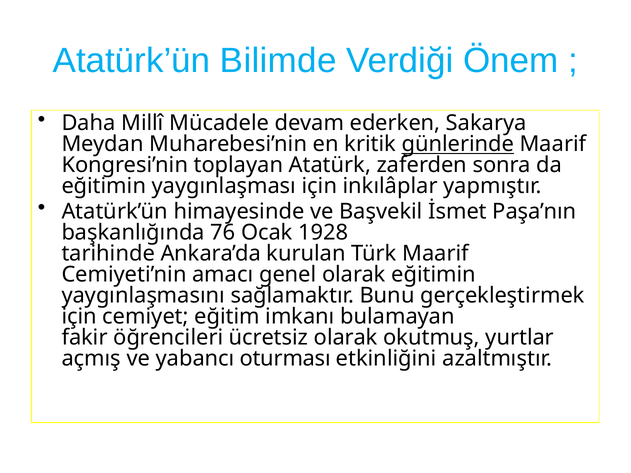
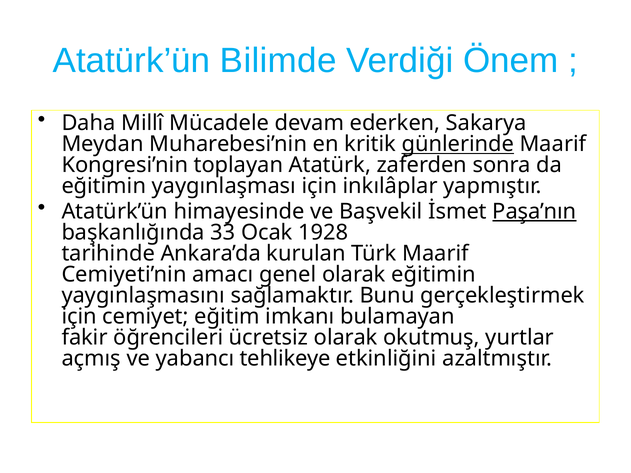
Paşa’nın underline: none -> present
76: 76 -> 33
oturması: oturması -> tehlikeye
